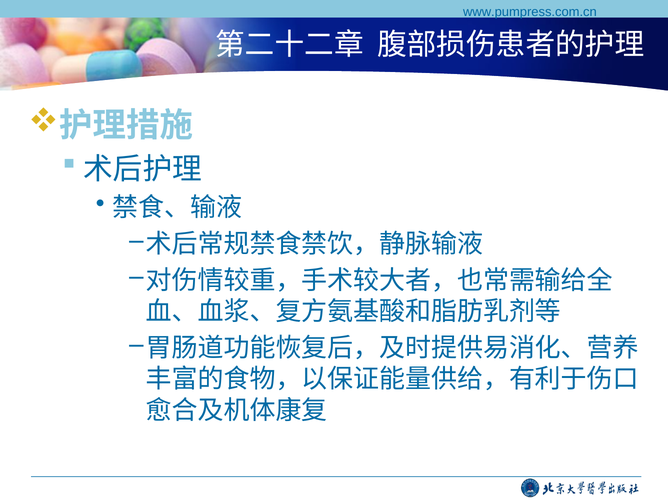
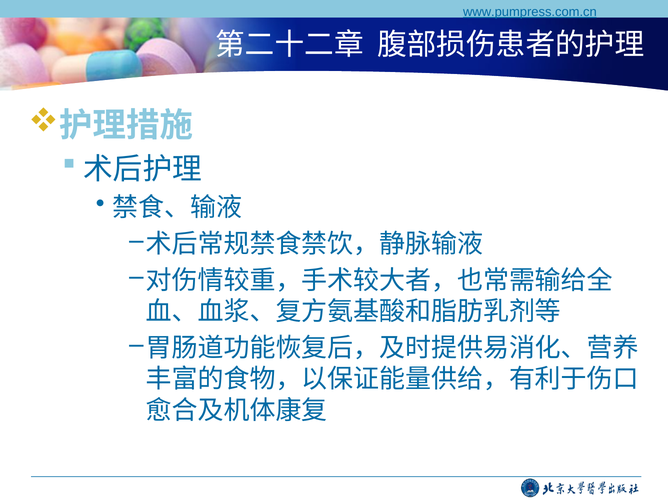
www.pumpress.com.cn underline: none -> present
